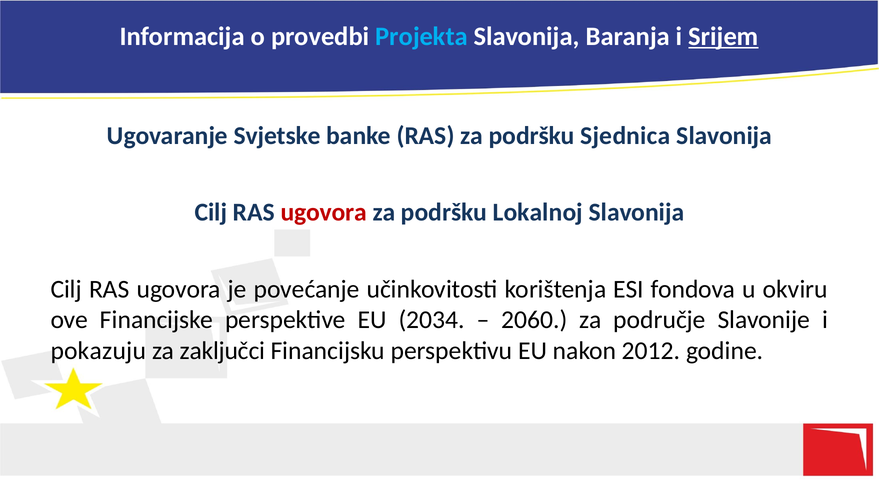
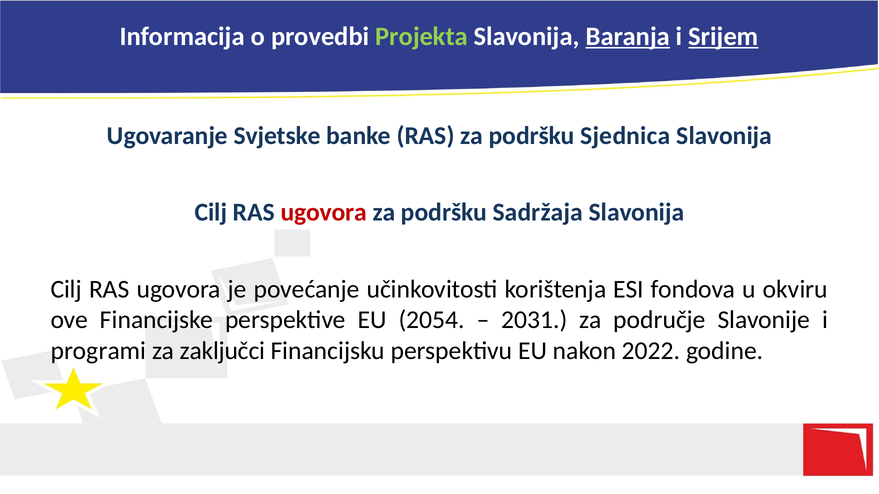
Projekta colour: light blue -> light green
Baranja underline: none -> present
Lokalnoj: Lokalnoj -> Sadržaja
2034: 2034 -> 2054
2060: 2060 -> 2031
pokazuju: pokazuju -> programi
2012: 2012 -> 2022
